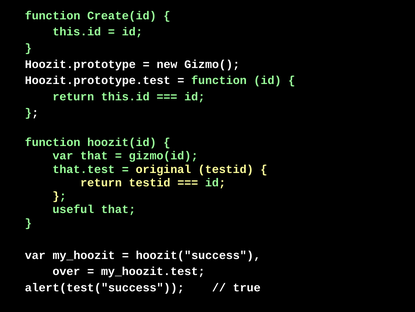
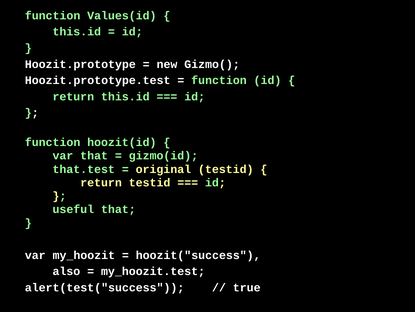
Create(id: Create(id -> Values(id
over: over -> also
